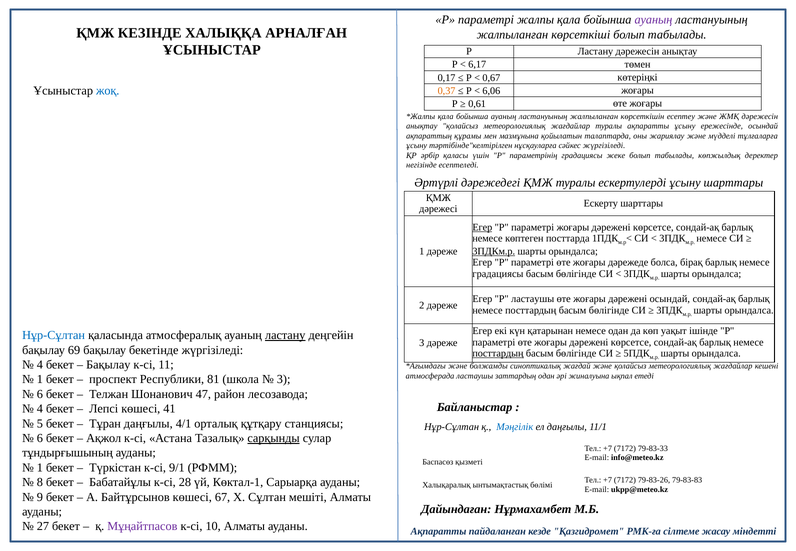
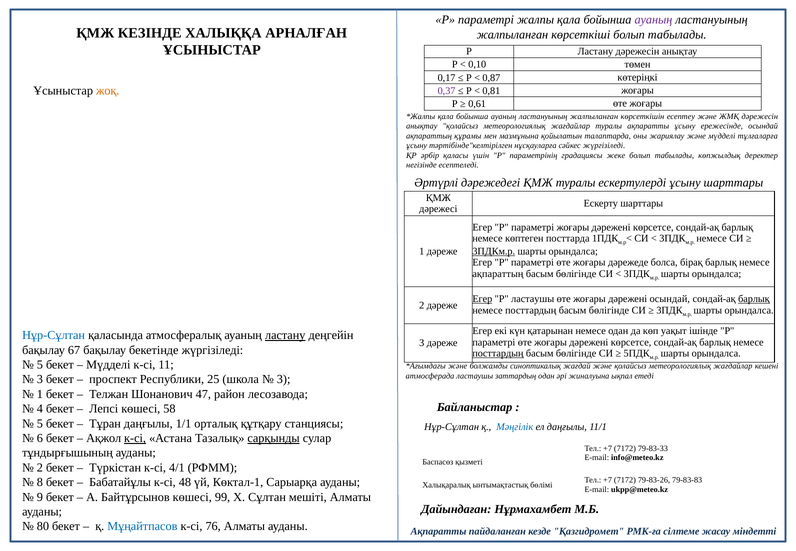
6,17: 6,17 -> 0,10
0,67: 0,67 -> 0,87
жоқ colour: blue -> orange
0,37 colour: orange -> purple
6,06: 6,06 -> 0,81
Егер at (482, 227) underline: present -> none
градациясы at (498, 274): градациясы -> ақпараттың
Егер at (482, 299) underline: none -> present
барлық at (754, 299) underline: none -> present
69: 69 -> 67
4 at (40, 365): 4 -> 5
Бақылау at (108, 365): Бақылау -> Мүдделі
1 at (40, 379): 1 -> 3
81: 81 -> 25
6 at (40, 394): 6 -> 1
41: 41 -> 58
4/1: 4/1 -> 1/1
к-сі at (135, 438) underline: none -> present
1 at (40, 468): 1 -> 2
9/1: 9/1 -> 4/1
28: 28 -> 48
67: 67 -> 99
27: 27 -> 80
Мұңайтпасов colour: purple -> blue
10: 10 -> 76
